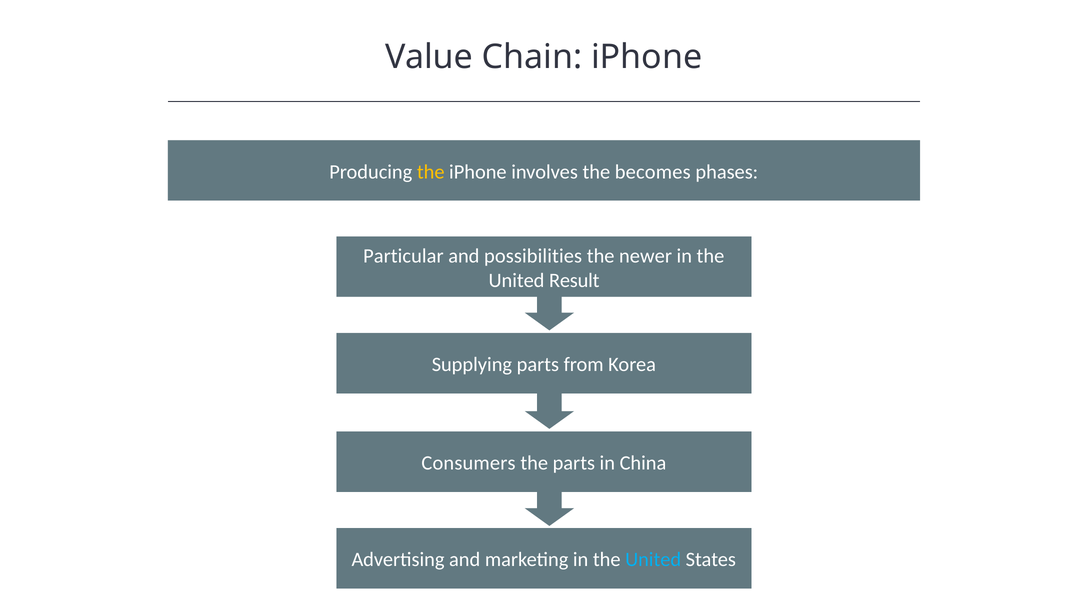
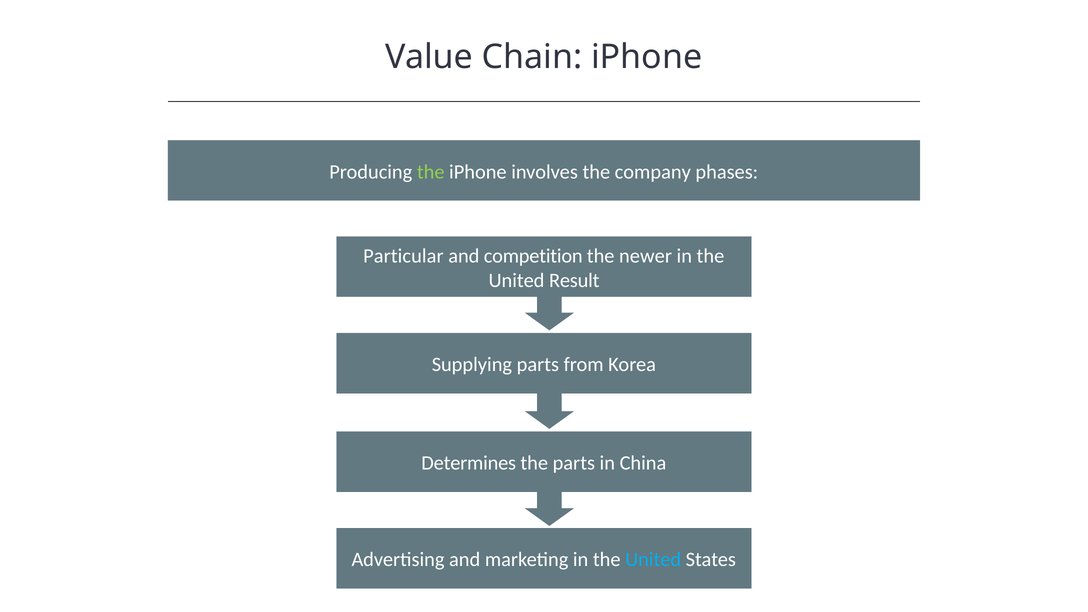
the at (431, 172) colour: yellow -> light green
becomes: becomes -> company
possibilities: possibilities -> competition
Consumers: Consumers -> Determines
